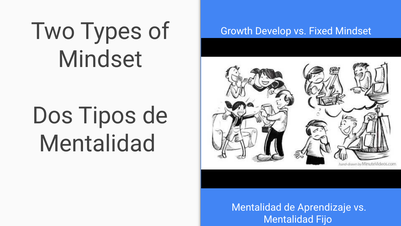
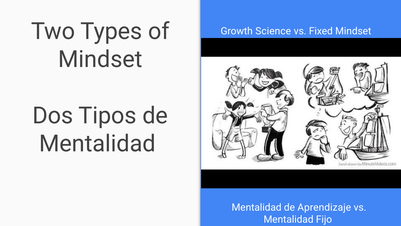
Develop: Develop -> Science
